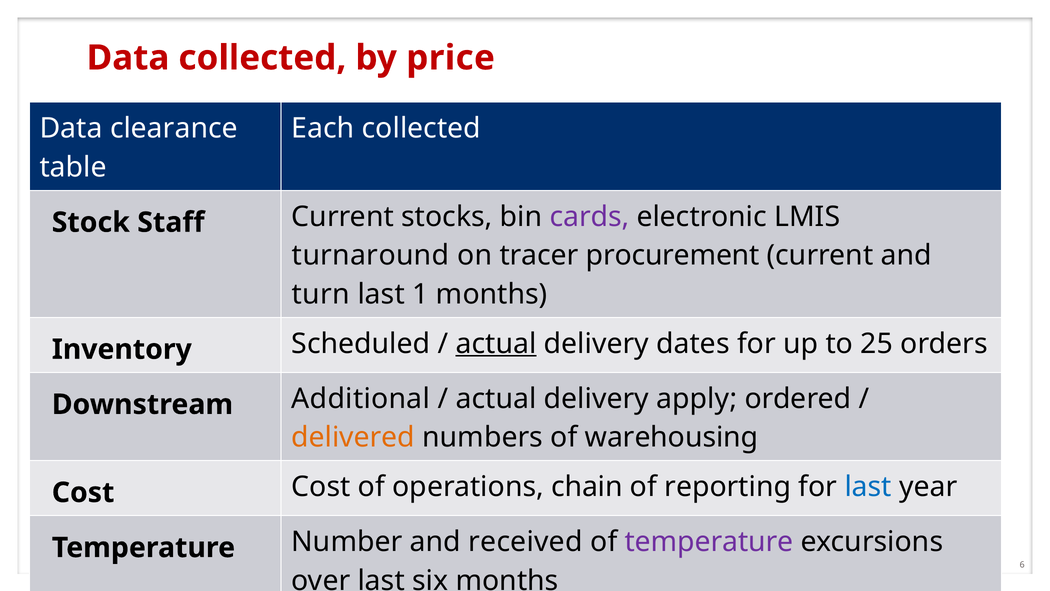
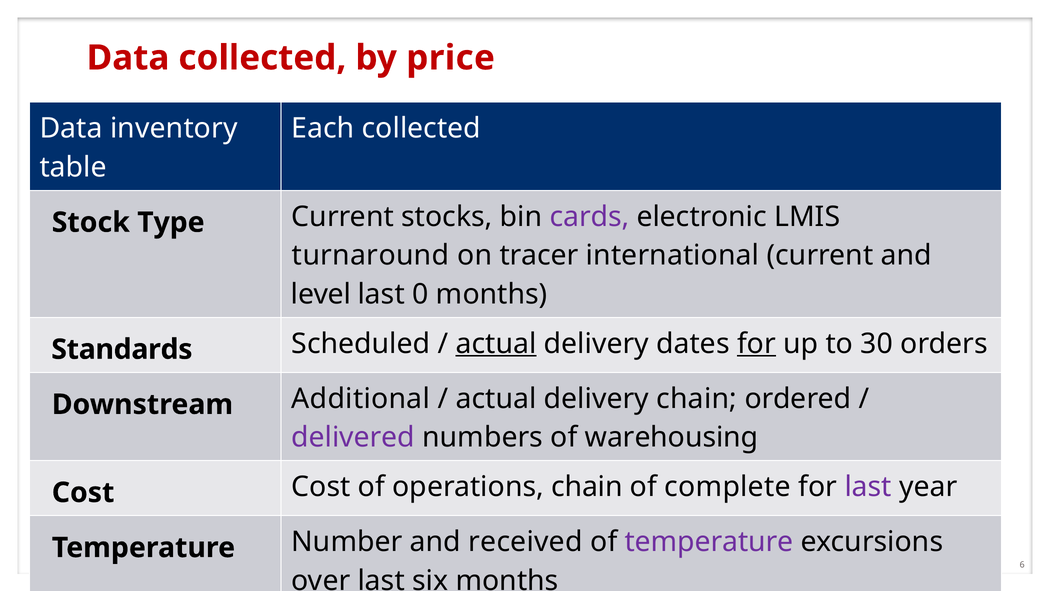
clearance: clearance -> inventory
Staff: Staff -> Type
procurement: procurement -> international
turn: turn -> level
1: 1 -> 0
Inventory: Inventory -> Standards
for at (756, 343) underline: none -> present
25: 25 -> 30
delivery apply: apply -> chain
delivered colour: orange -> purple
reporting: reporting -> complete
last at (868, 487) colour: blue -> purple
